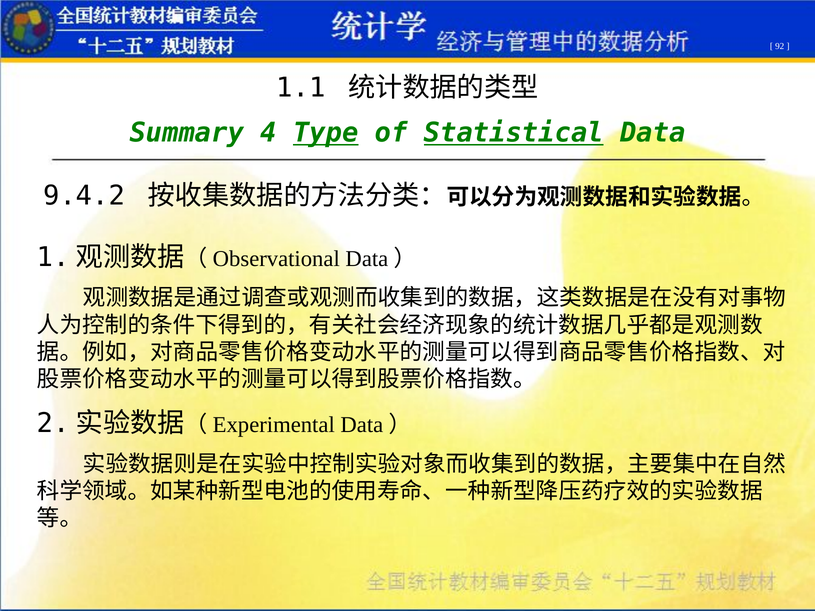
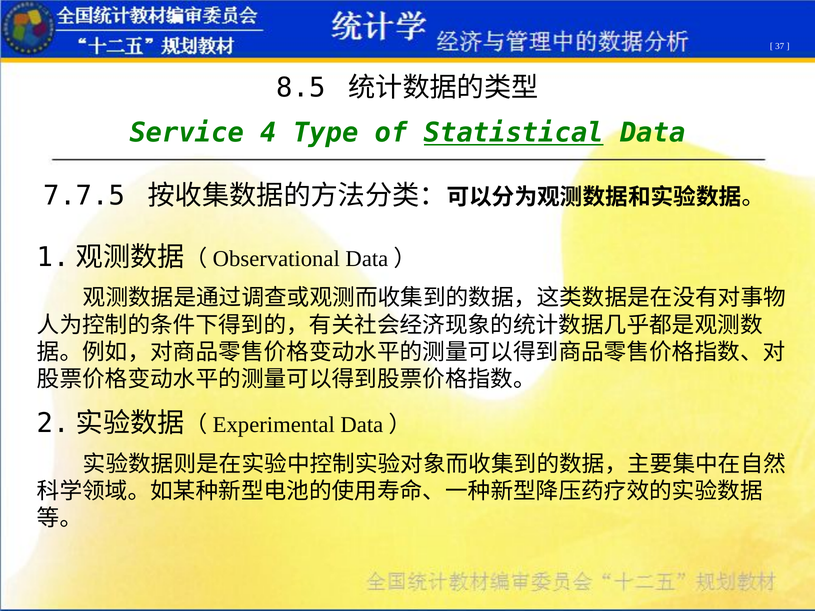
92: 92 -> 37
1.1: 1.1 -> 8.5
Summary: Summary -> Service
Type underline: present -> none
9.4.2: 9.4.2 -> 7.7.5
